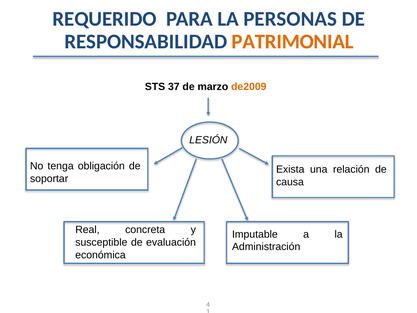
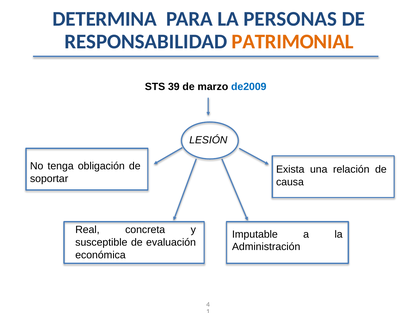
REQUERIDO: REQUERIDO -> DETERMINA
37: 37 -> 39
de2009 colour: orange -> blue
